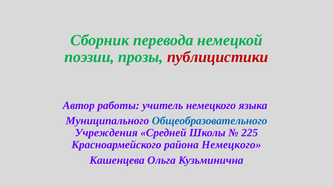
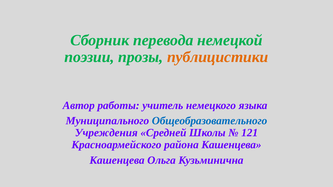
публицистики colour: red -> orange
225: 225 -> 121
района Немецкого: Немецкого -> Кашенцева
